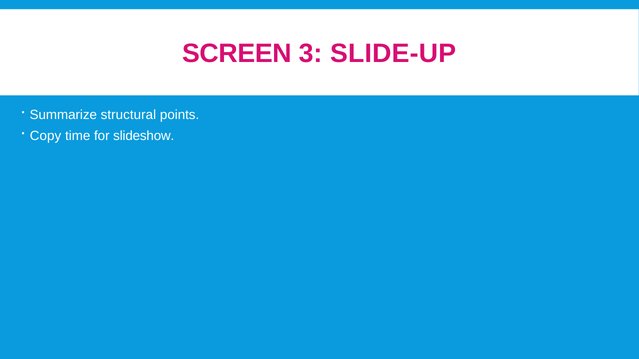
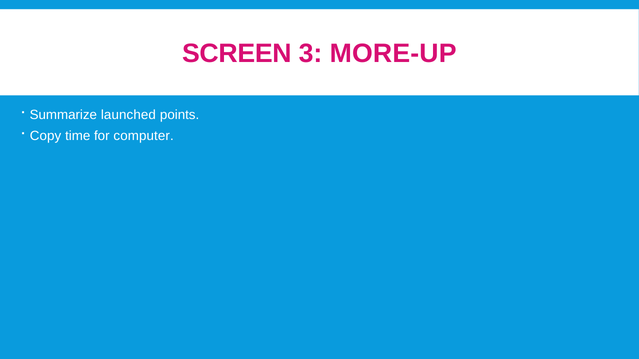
SLIDE-UP: SLIDE-UP -> MORE-UP
structural: structural -> launched
slideshow: slideshow -> computer
